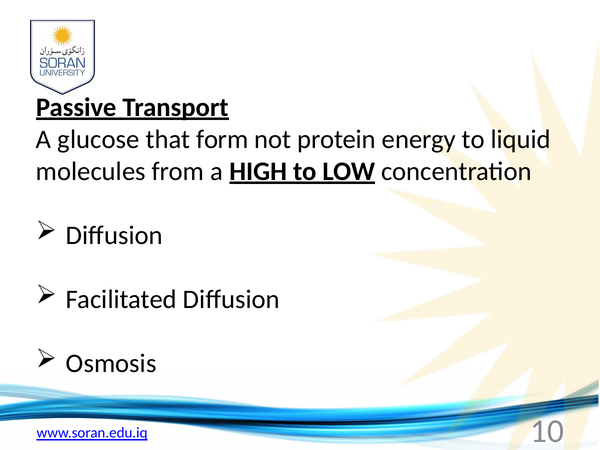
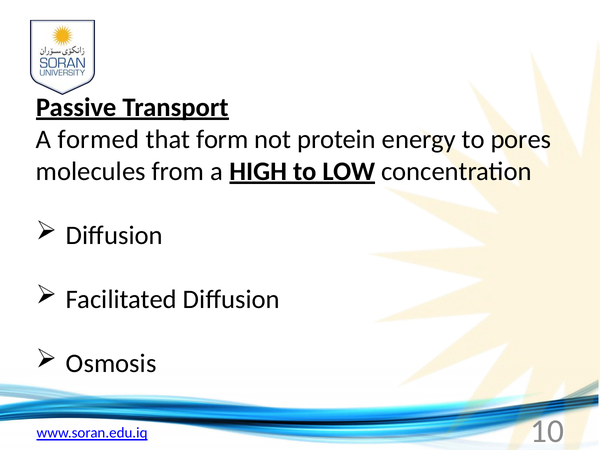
glucose: glucose -> formed
liquid: liquid -> pores
